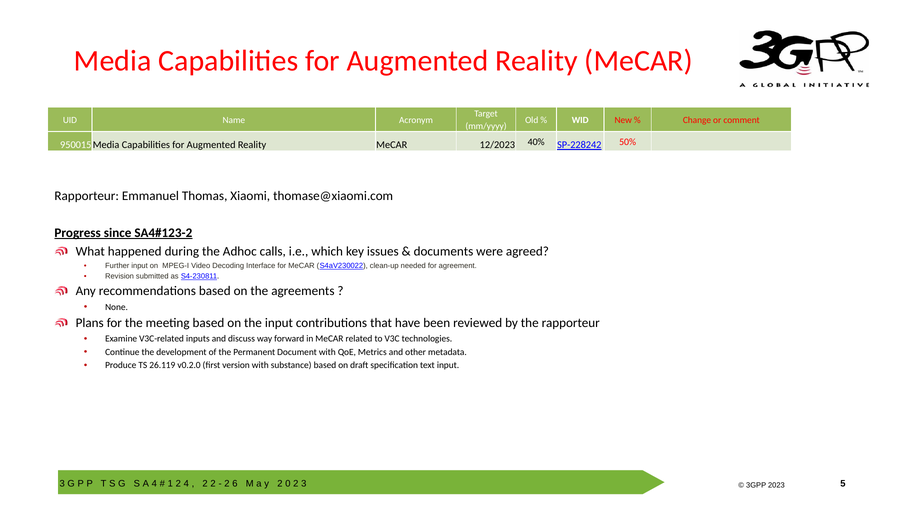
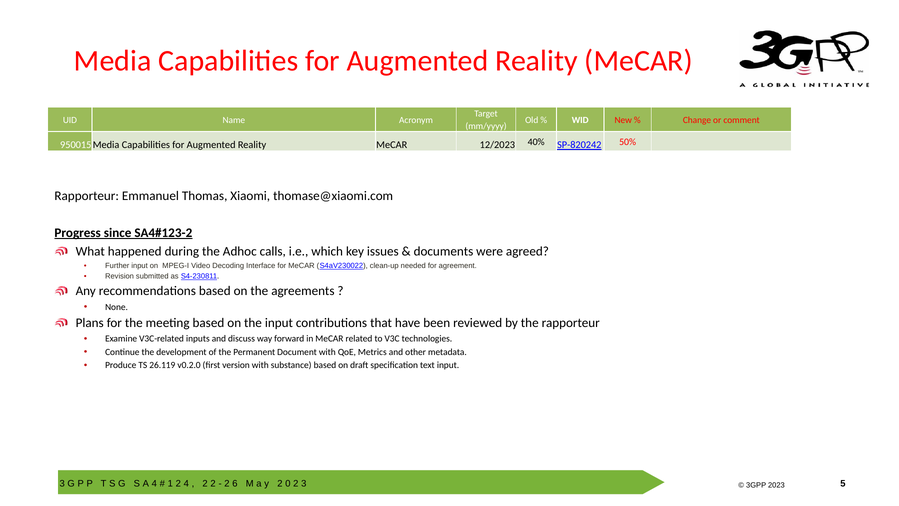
SP-228242: SP-228242 -> SP-820242
